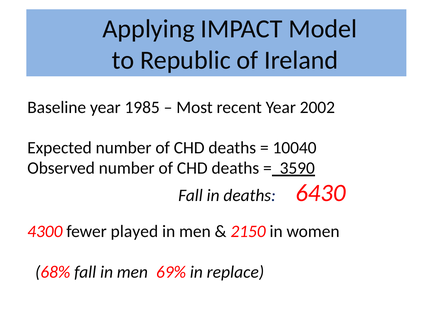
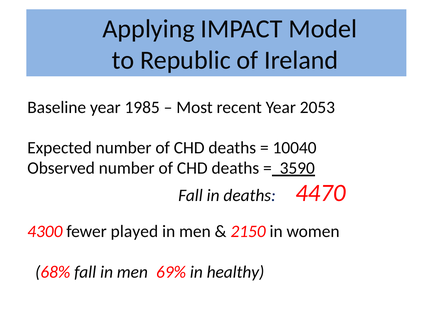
2002: 2002 -> 2053
6430: 6430 -> 4470
replace: replace -> healthy
